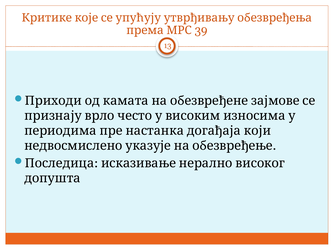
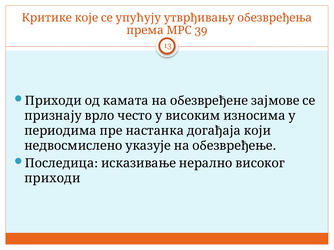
допушта: допушта -> приходи
